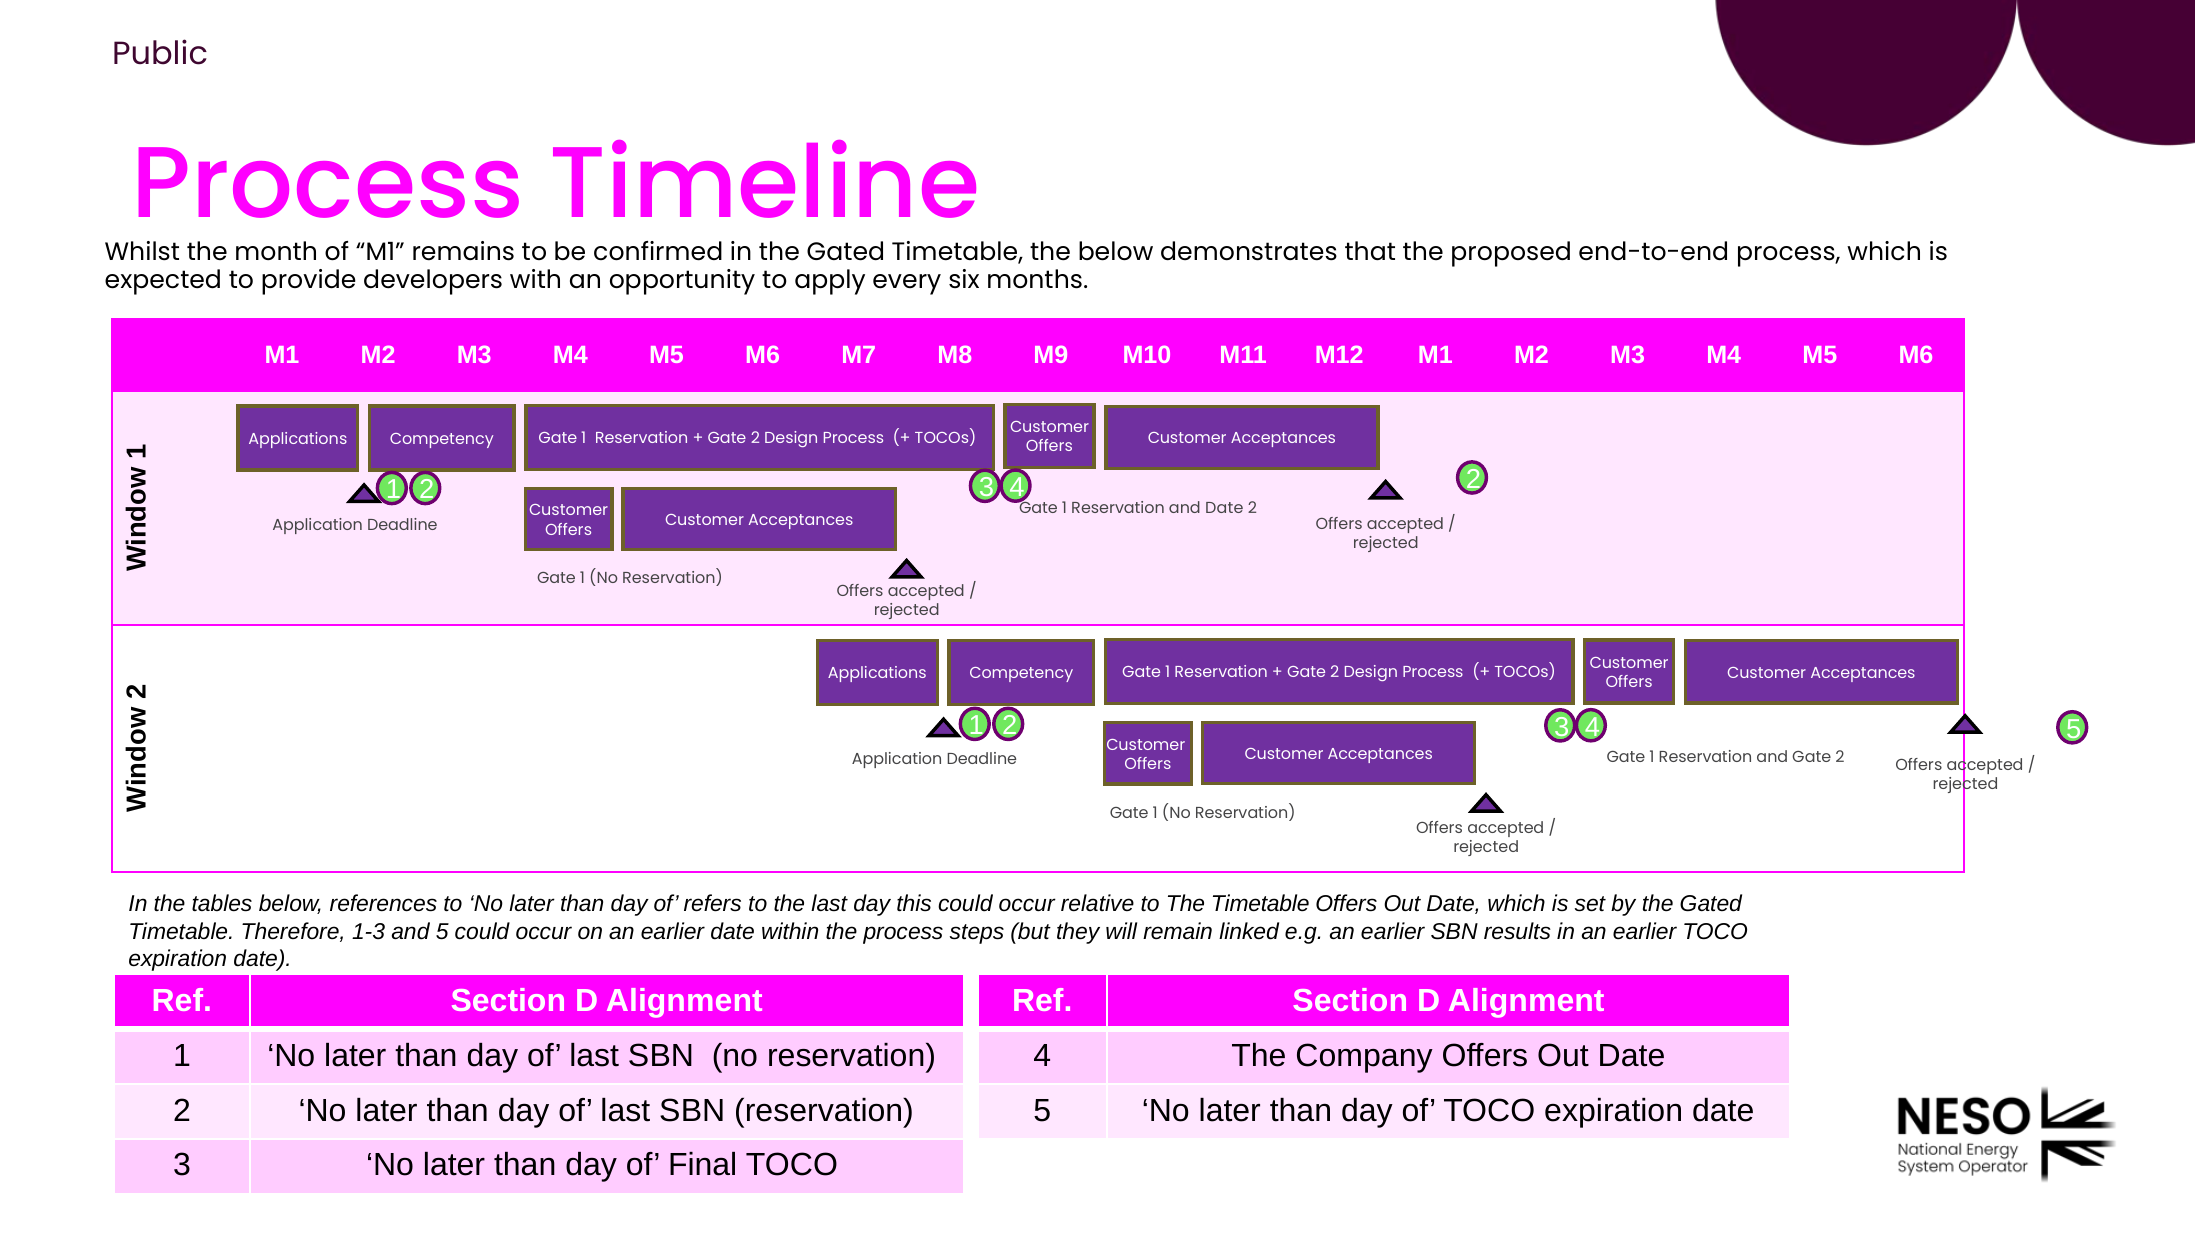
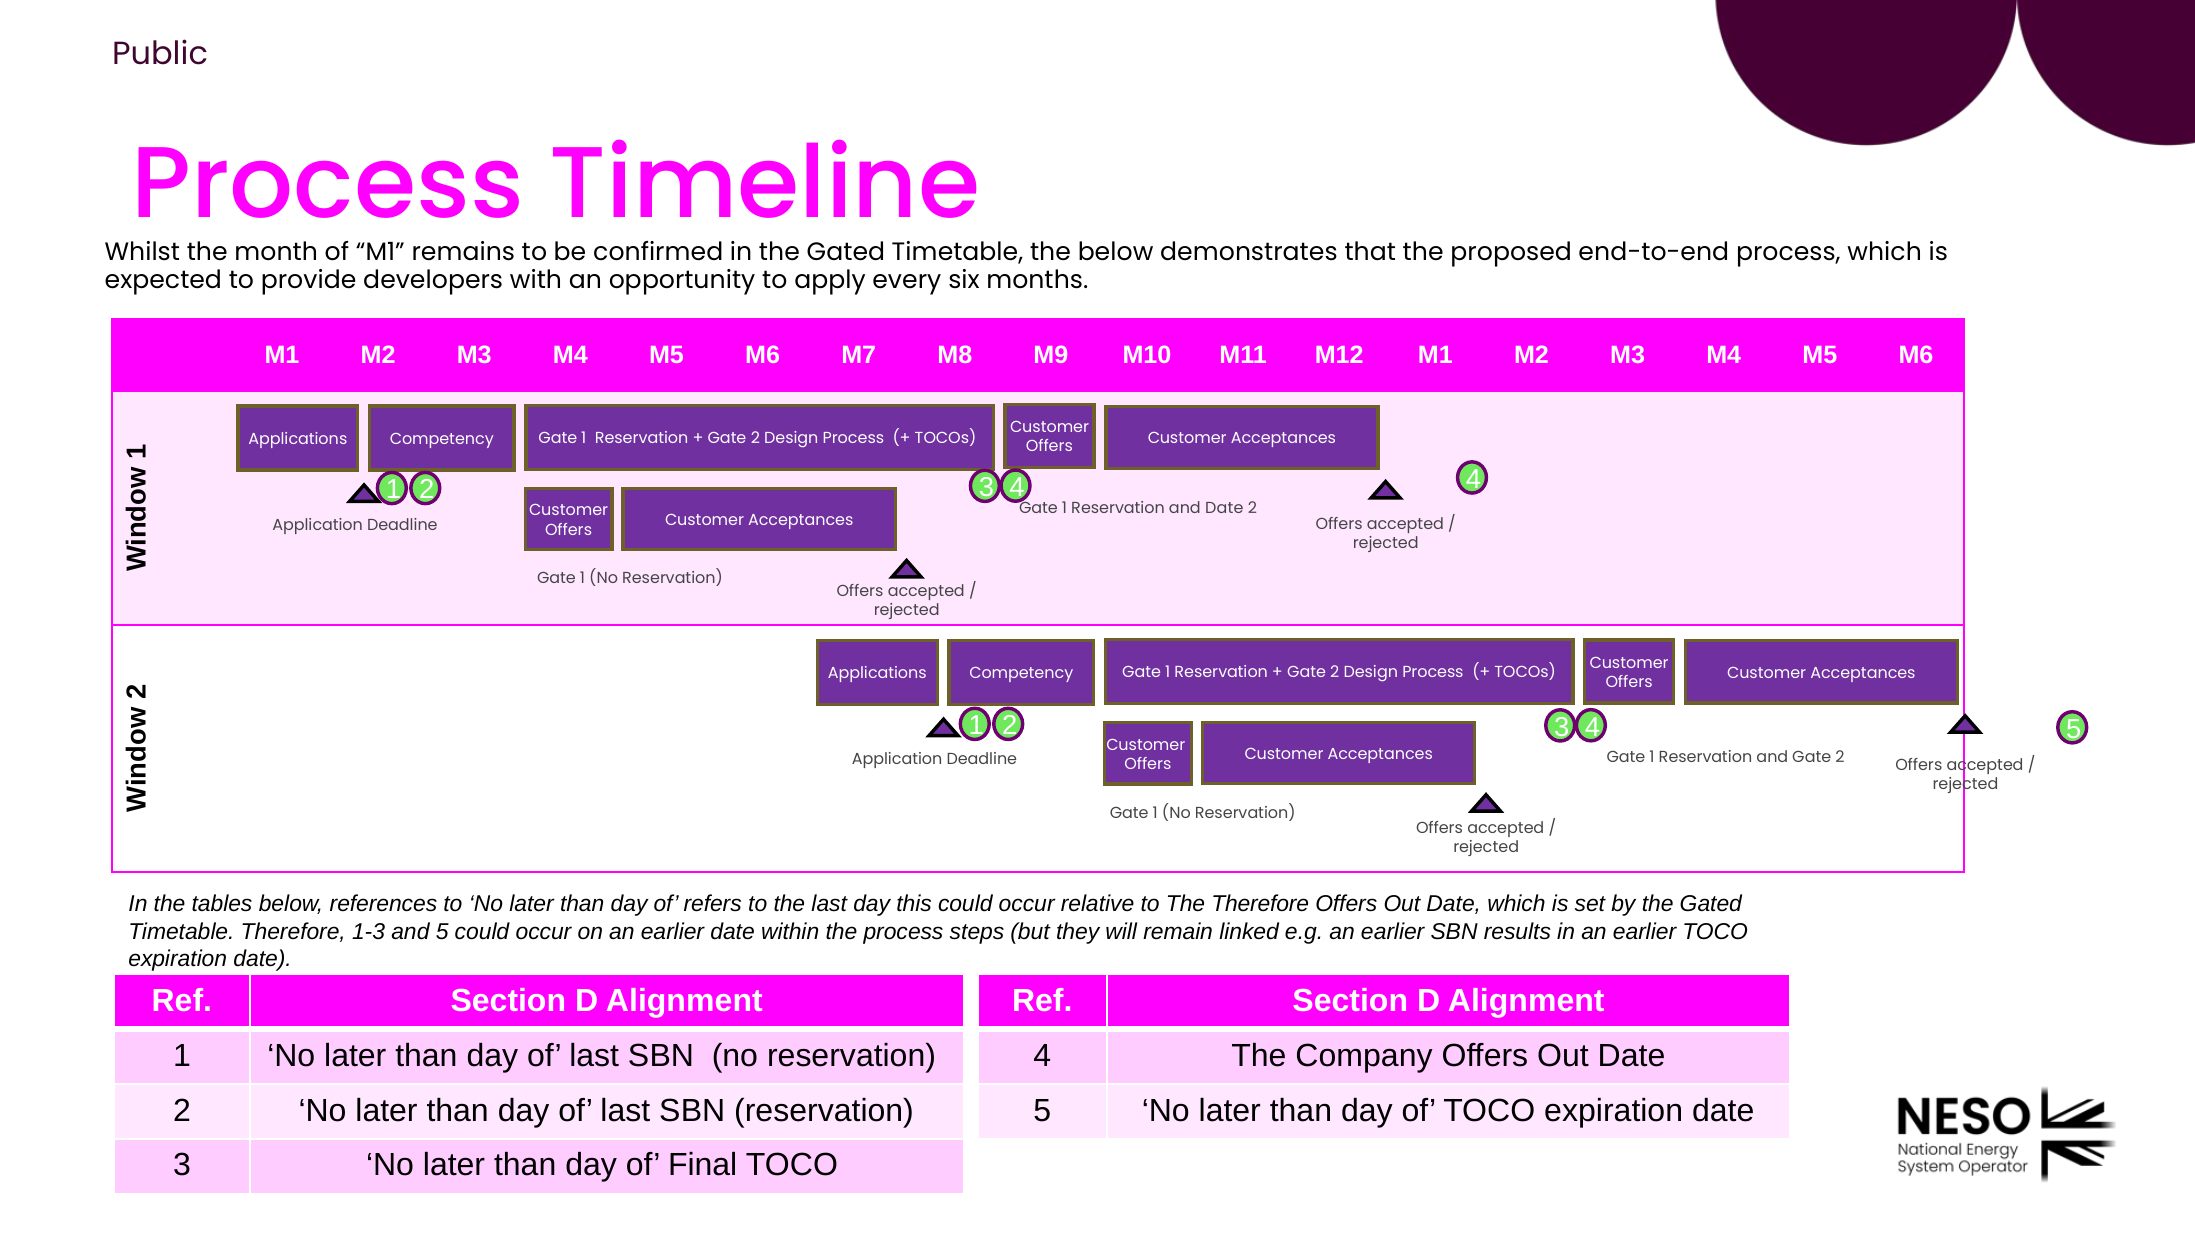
2 at (1474, 480): 2 -> 4
The Timetable: Timetable -> Therefore
